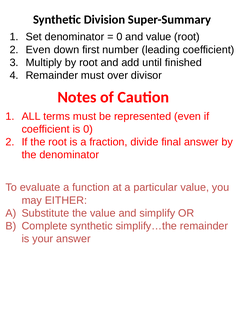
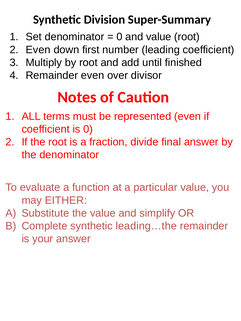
Remainder must: must -> even
simplify…the: simplify…the -> leading…the
